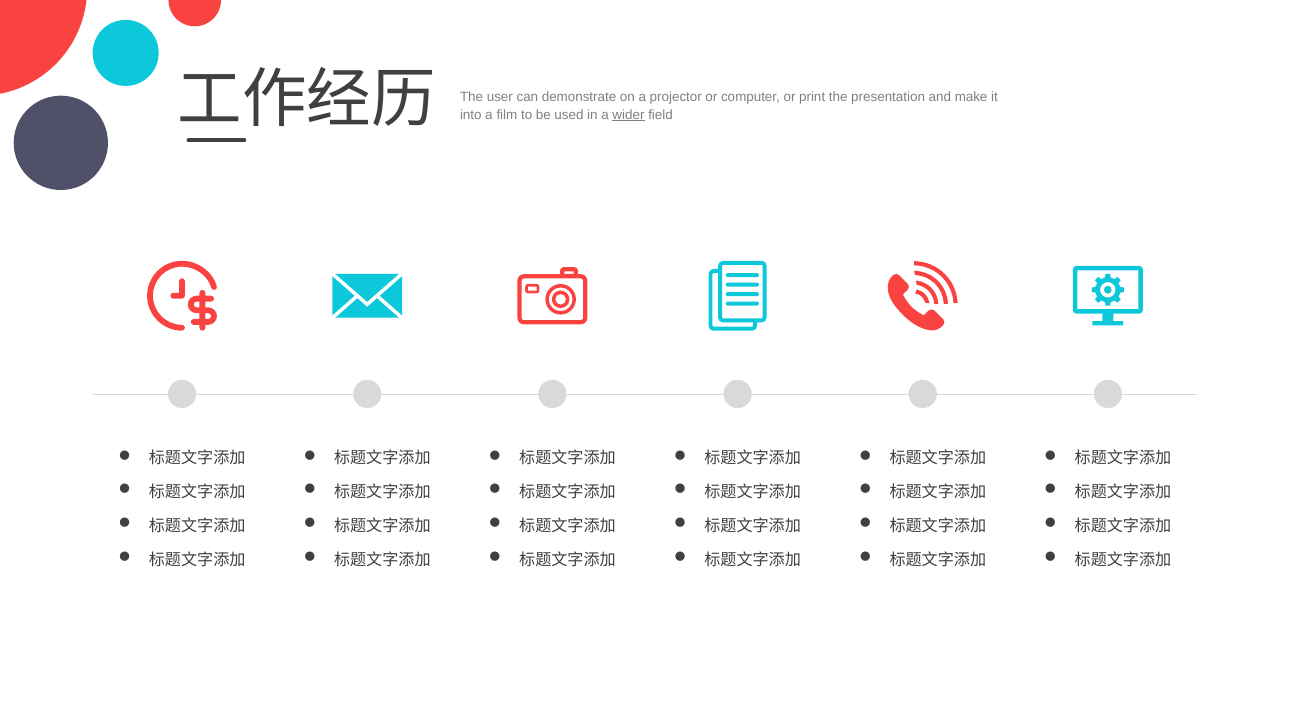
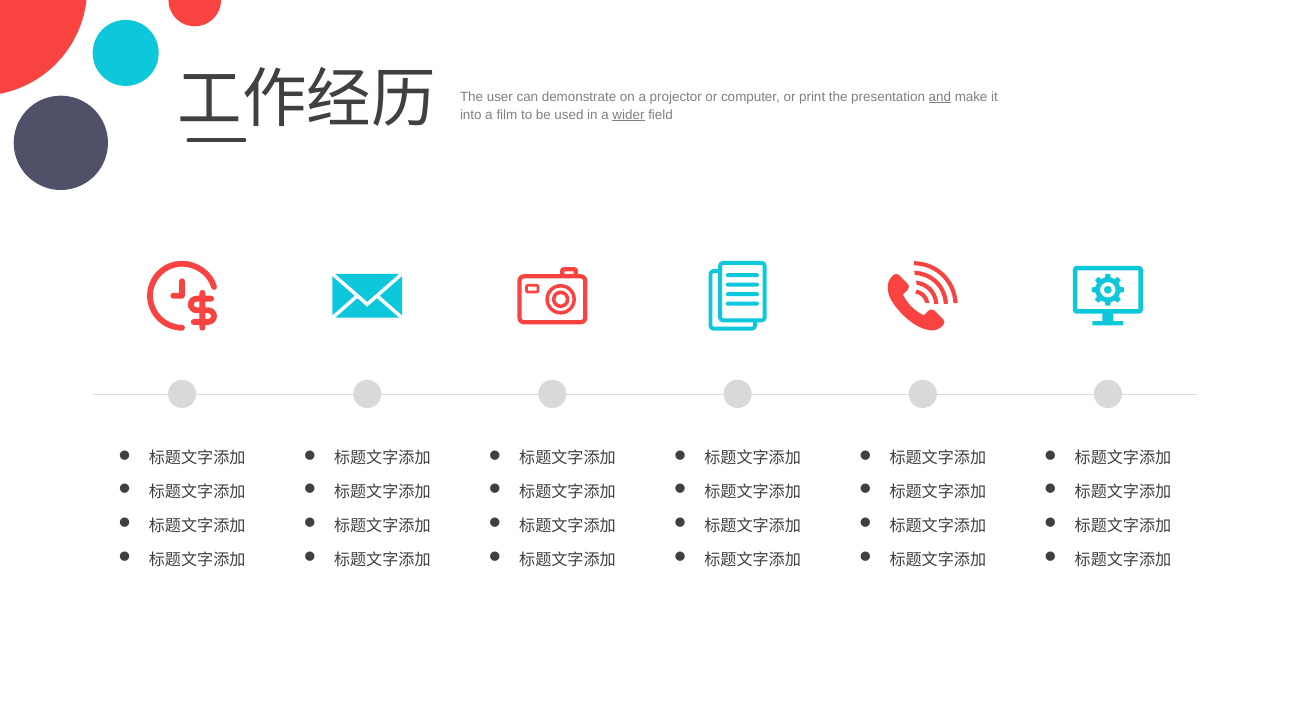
and underline: none -> present
